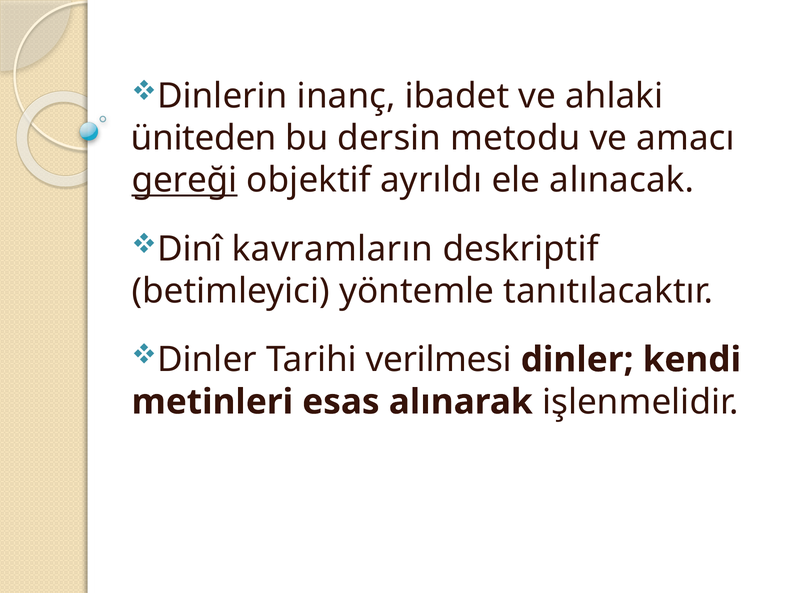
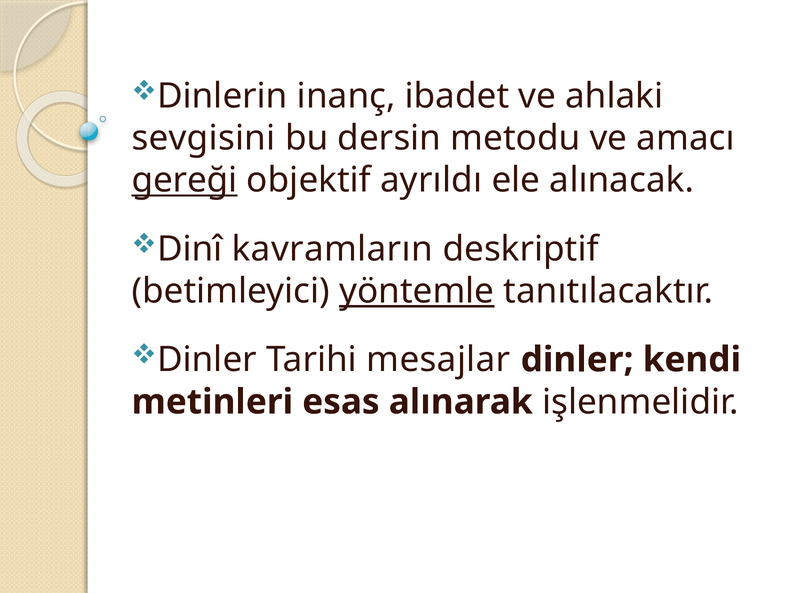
üniteden: üniteden -> sevgisini
yöntemle underline: none -> present
verilmesi: verilmesi -> mesajlar
